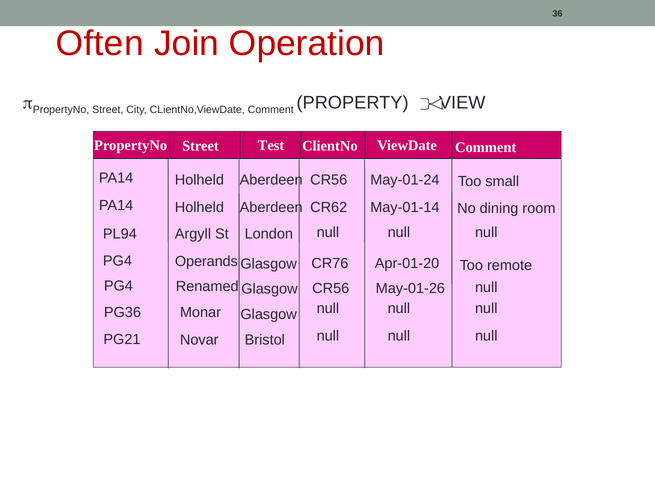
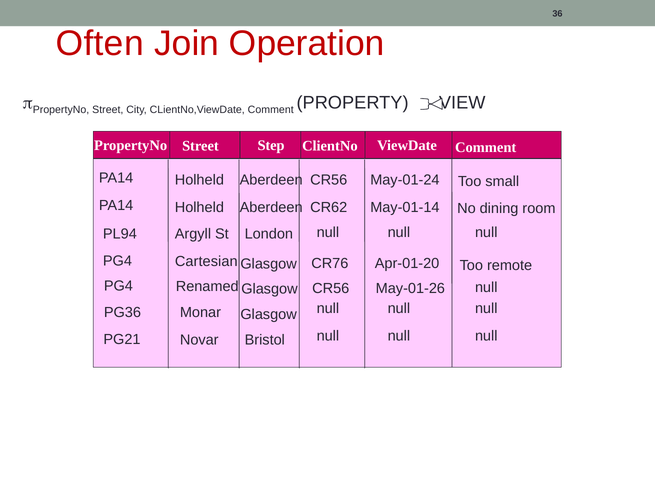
Test: Test -> Step
Operands: Operands -> Cartesian
